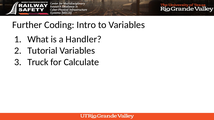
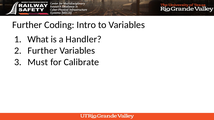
Tutorial at (42, 51): Tutorial -> Further
Truck: Truck -> Must
Calculate: Calculate -> Calibrate
